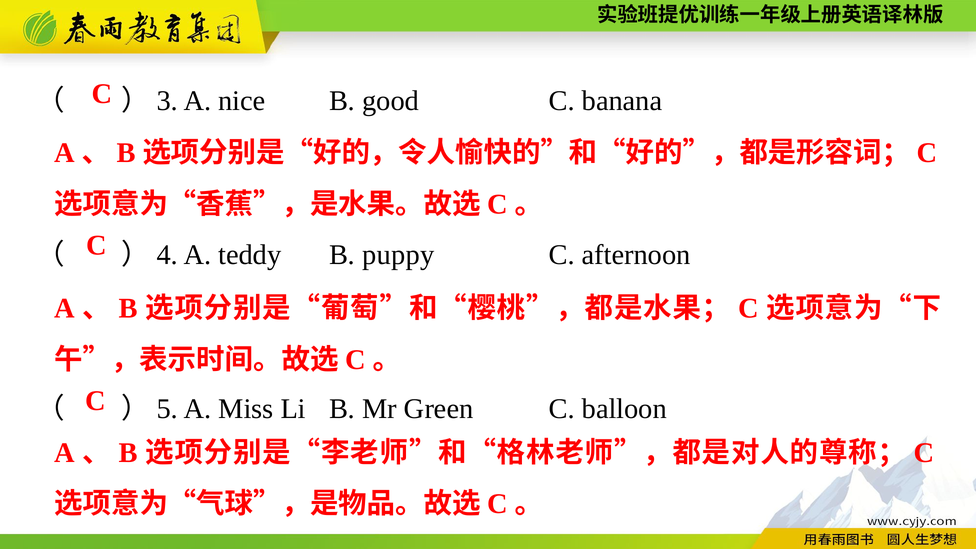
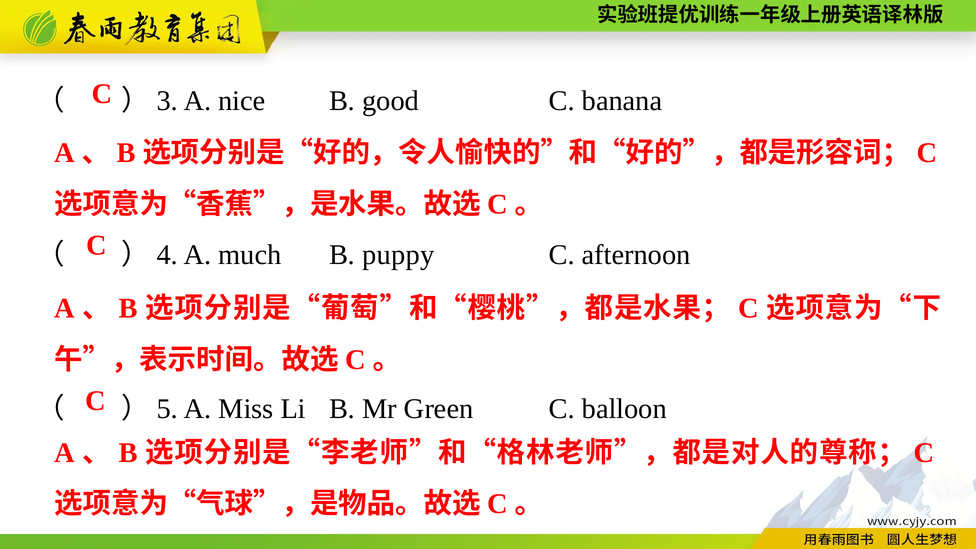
teddy: teddy -> much
